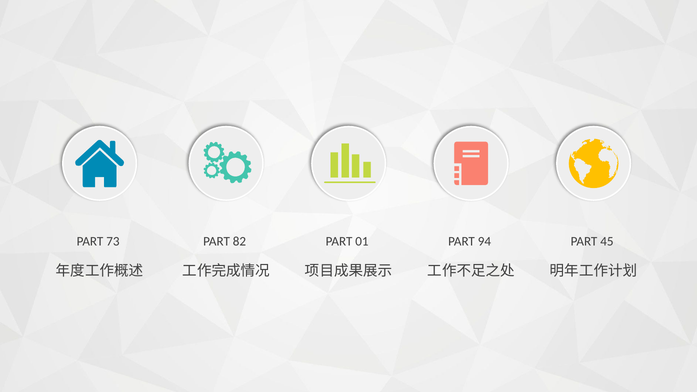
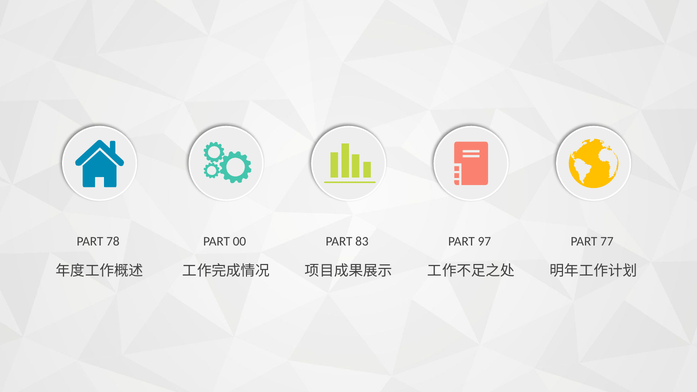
73: 73 -> 78
82: 82 -> 00
01: 01 -> 83
94: 94 -> 97
45: 45 -> 77
